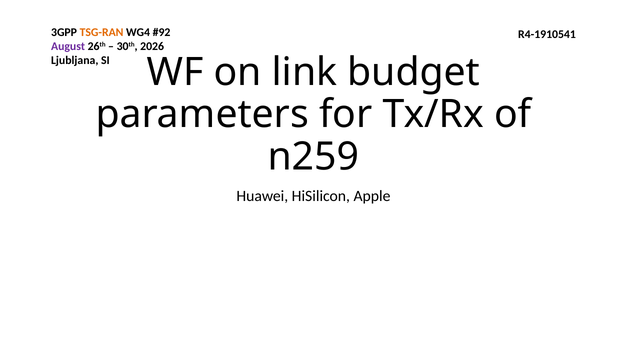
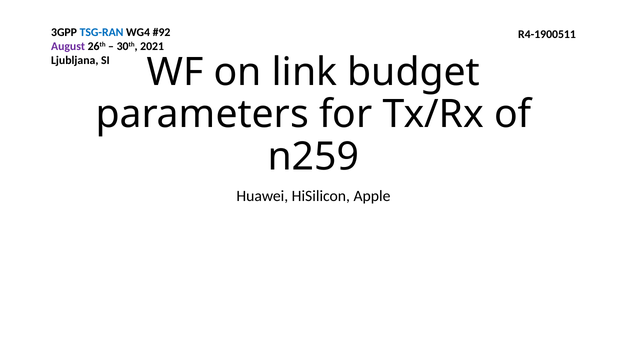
TSG-RAN colour: orange -> blue
R4-1910541: R4-1910541 -> R4-1900511
2026: 2026 -> 2021
